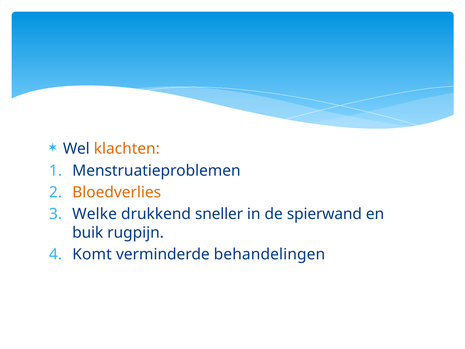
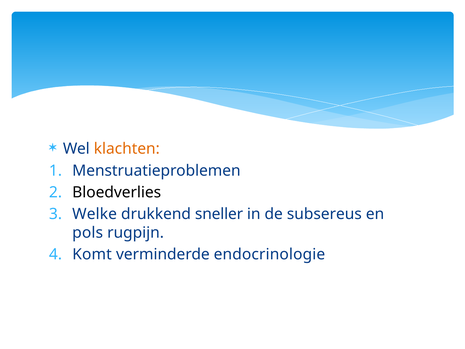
Bloedverlies colour: orange -> black
spierwand: spierwand -> subsereus
buik: buik -> pols
behandelingen: behandelingen -> endocrinologie
